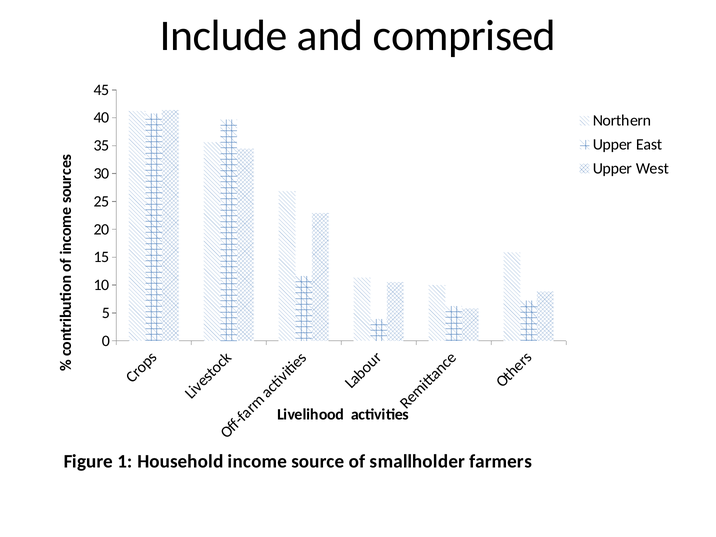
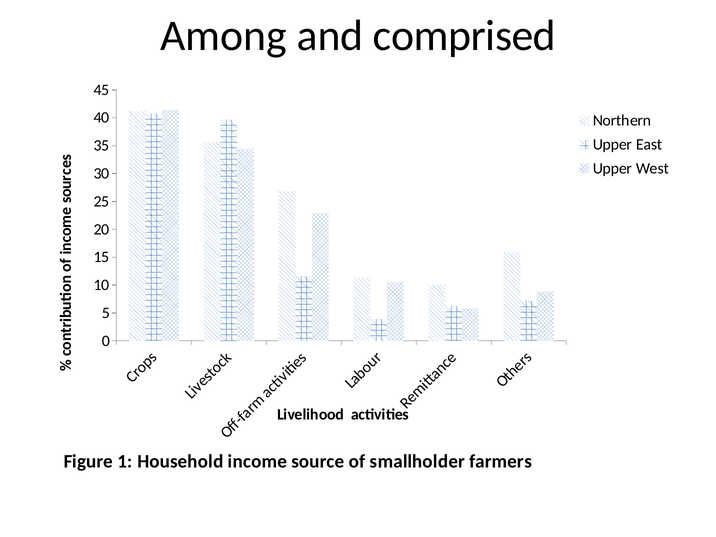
Include: Include -> Among
